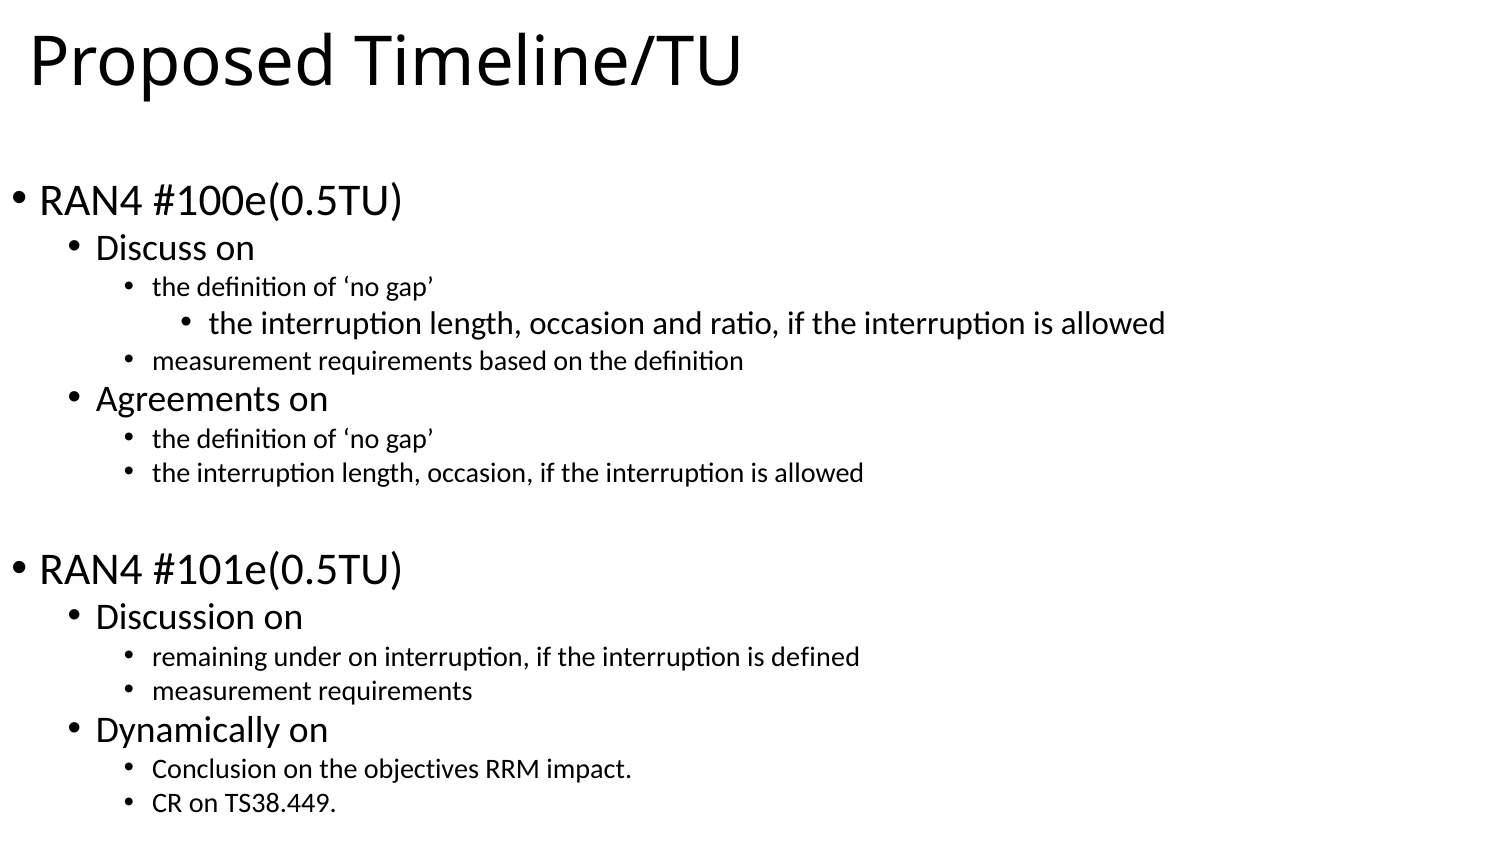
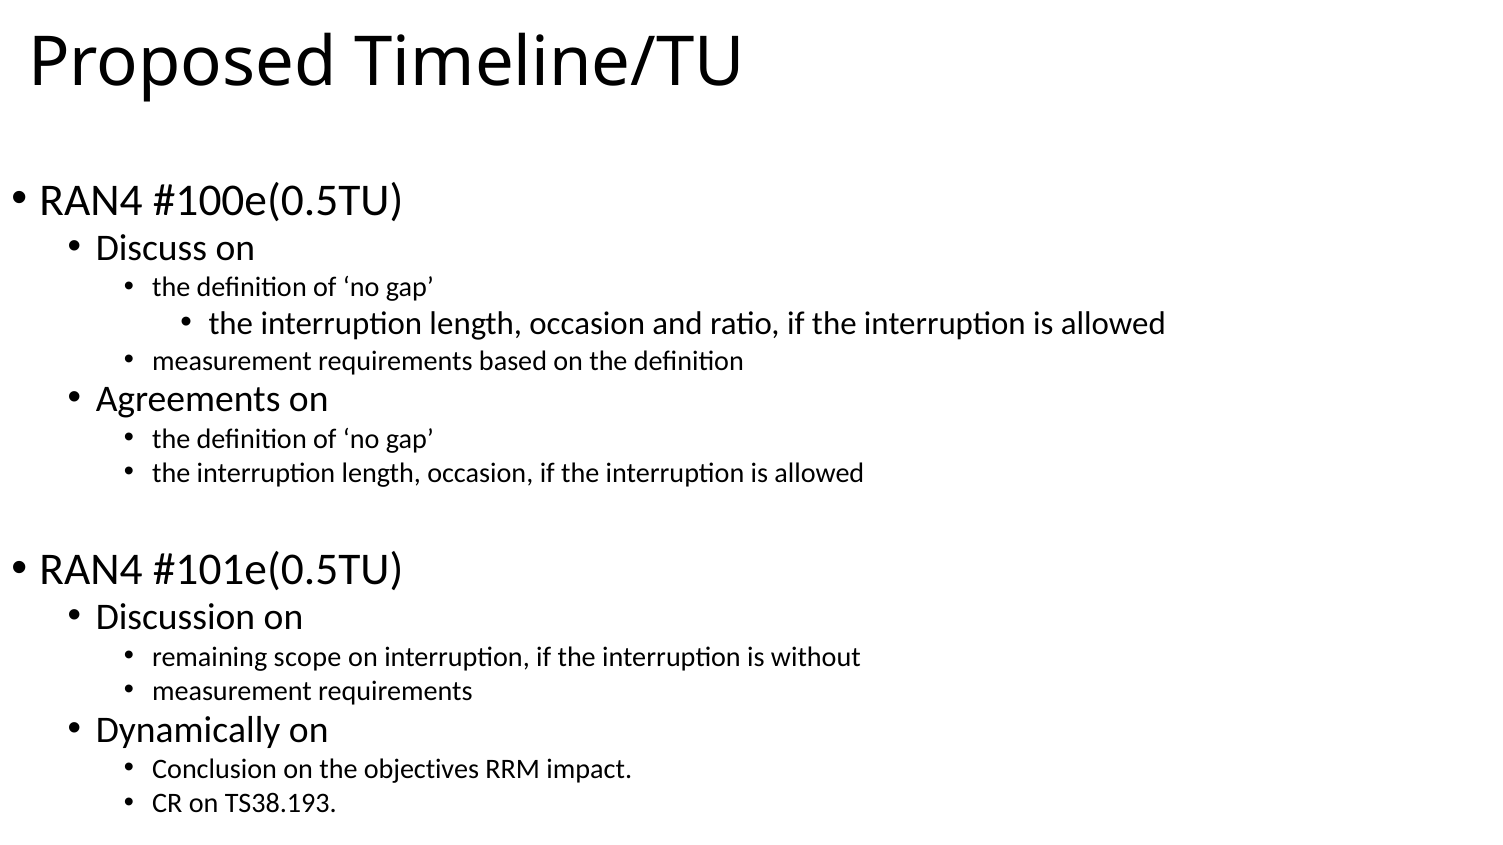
under: under -> scope
defined: defined -> without
TS38.449: TS38.449 -> TS38.193
